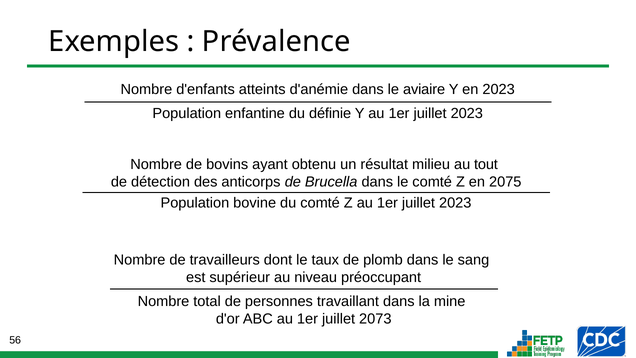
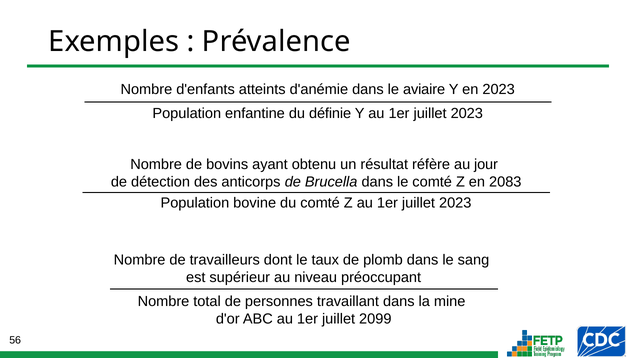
milieu: milieu -> réfère
tout: tout -> jour
2075: 2075 -> 2083
2073: 2073 -> 2099
